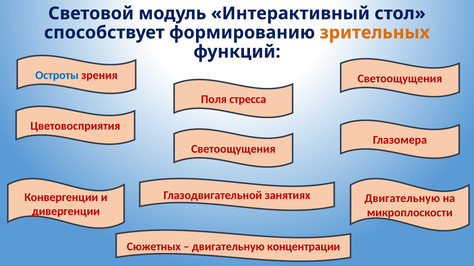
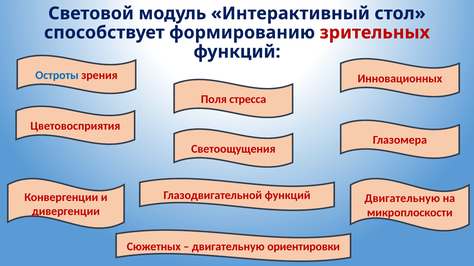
зрительных colour: orange -> red
Светоощущения at (400, 79): Светоощущения -> Инновационных
Глазодвигательной занятиях: занятиях -> функций
концентрации: концентрации -> ориентировки
